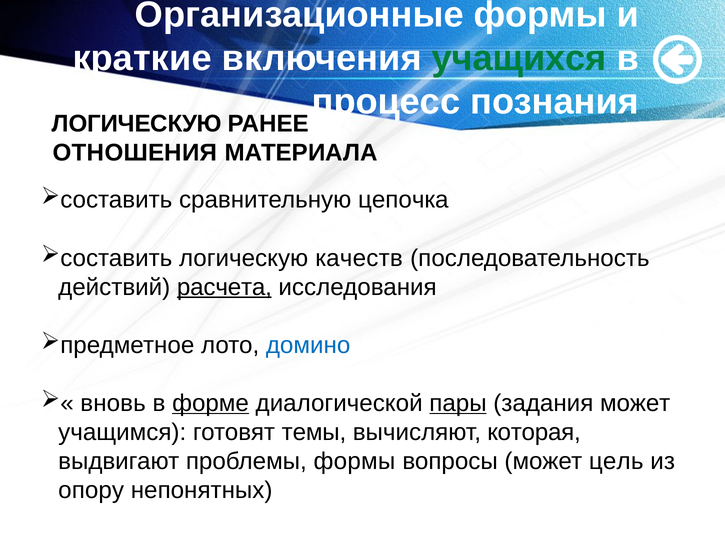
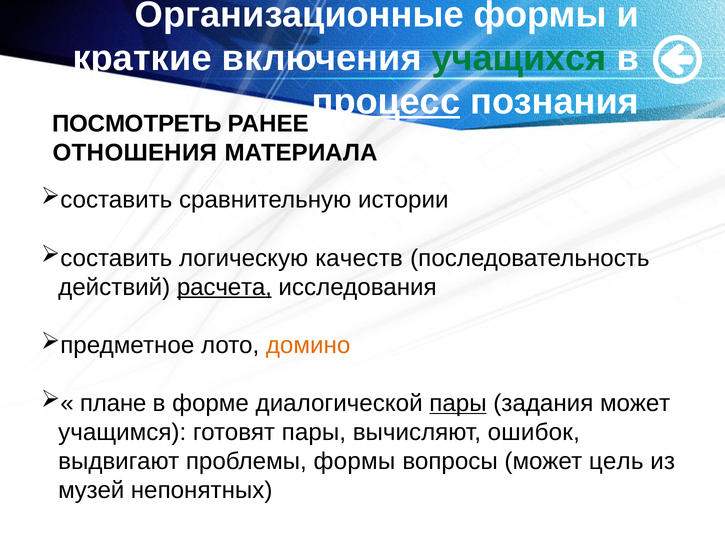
процесс underline: none -> present
ЛОГИЧЕСКУЮ at (137, 124): ЛОГИЧЕСКУЮ -> ПОСМОТРЕТЬ
цепочка: цепочка -> истории
домино colour: blue -> orange
вновь: вновь -> плане
форме underline: present -> none
готовят темы: темы -> пары
которая: которая -> ошибок
опору: опору -> музей
